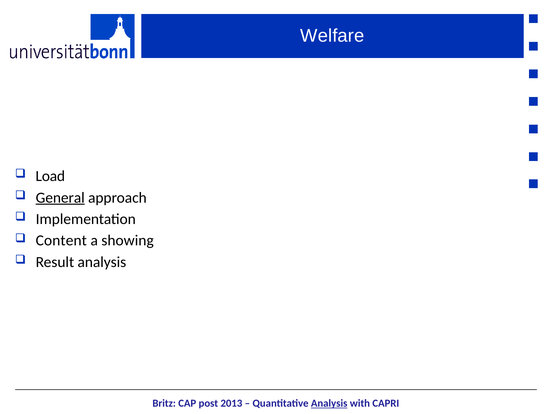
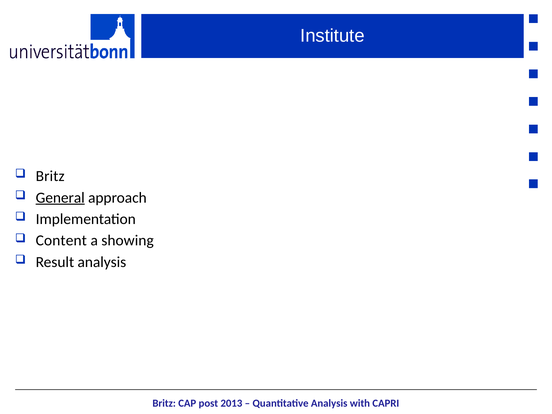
Welfare: Welfare -> Institute
Load at (50, 176): Load -> Britz
Analysis at (329, 403) underline: present -> none
